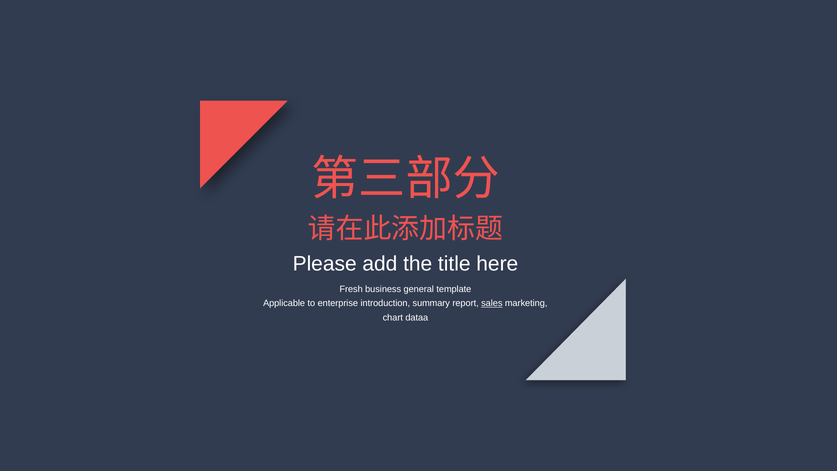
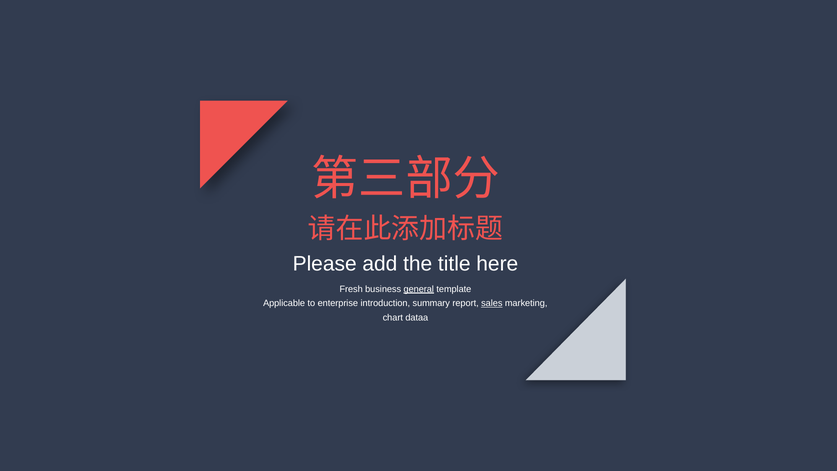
general underline: none -> present
